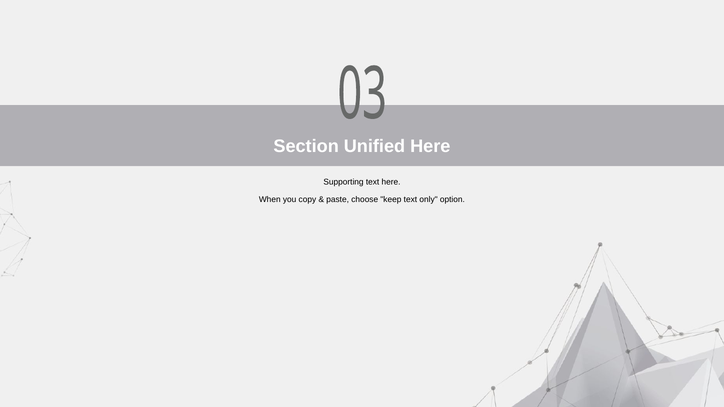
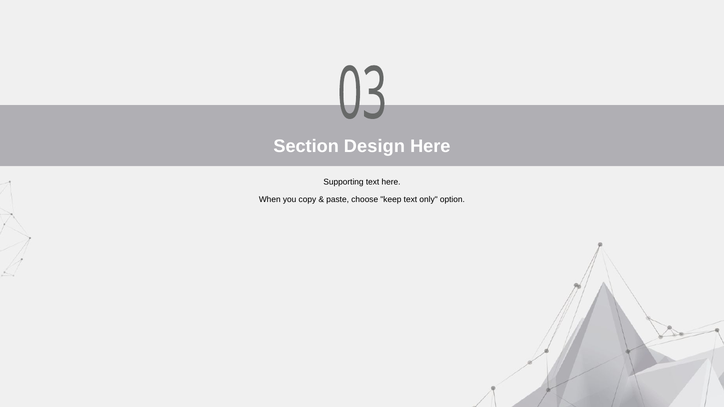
Unified: Unified -> Design
